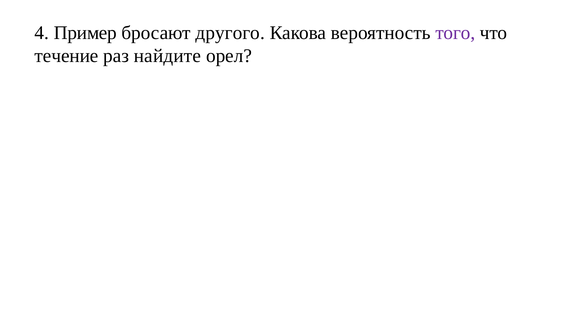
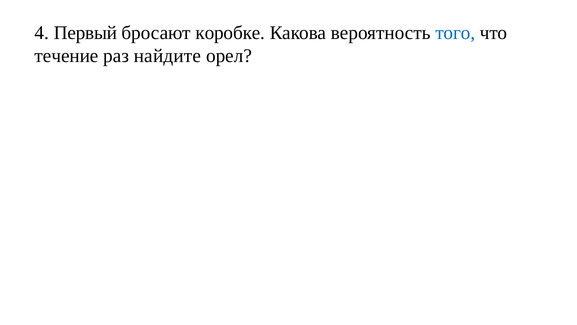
Пример: Пример -> Первый
другого: другого -> коробке
того colour: purple -> blue
